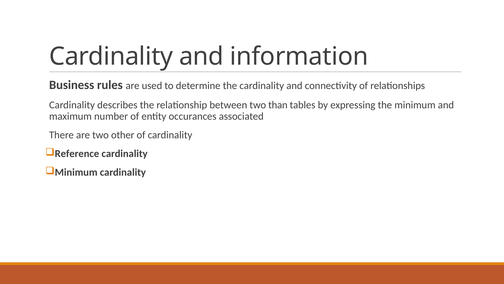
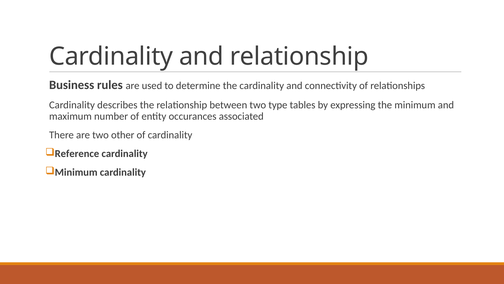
and information: information -> relationship
than: than -> type
